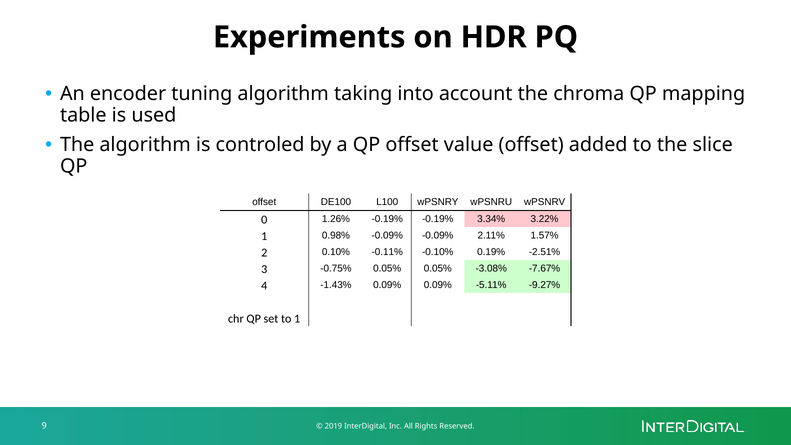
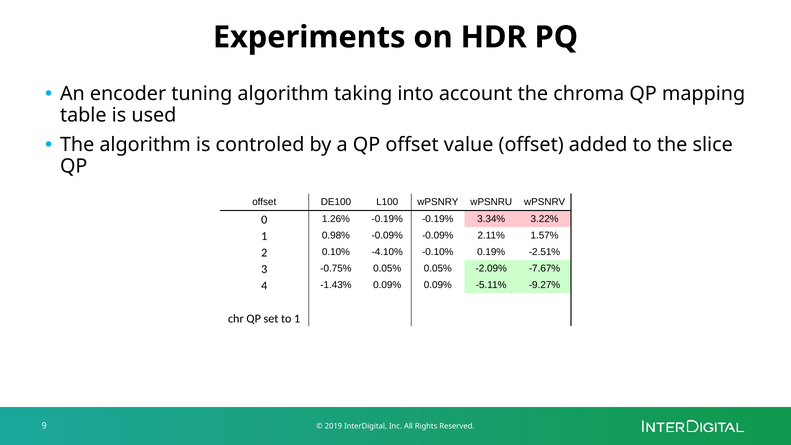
-0.11%: -0.11% -> -4.10%
-3.08%: -3.08% -> -2.09%
